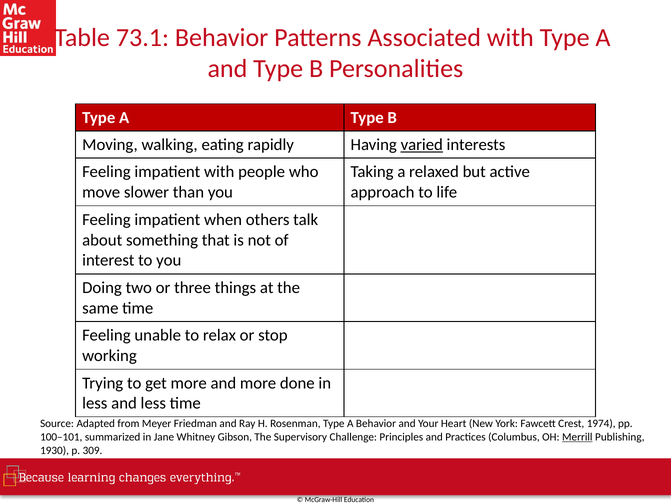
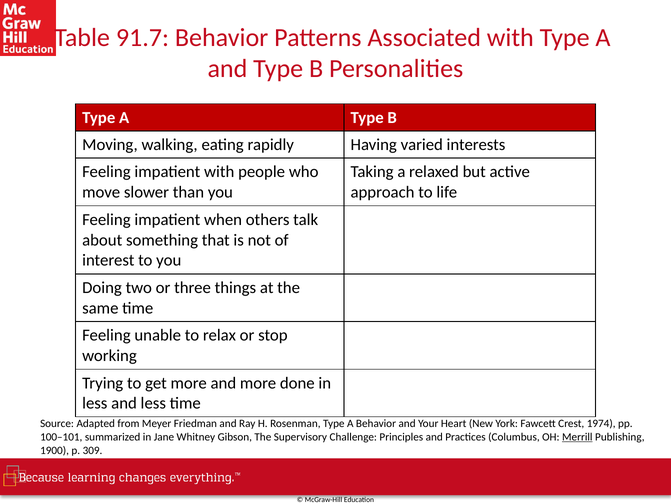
73.1: 73.1 -> 91.7
varied underline: present -> none
1930: 1930 -> 1900
